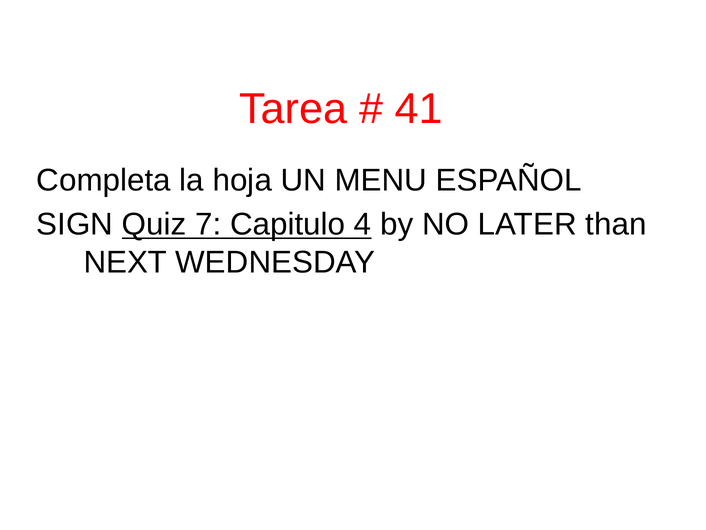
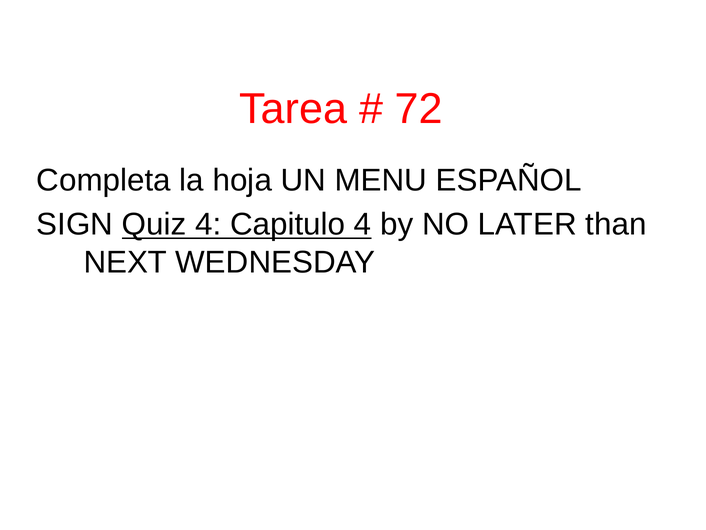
41: 41 -> 72
Quiz 7: 7 -> 4
